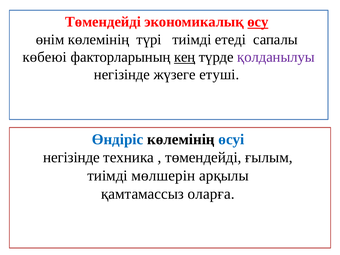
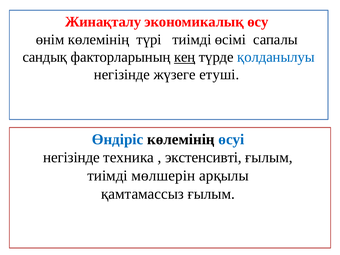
Төмендейді at (103, 22): Төмендейді -> Жинақталу
өсу underline: present -> none
етеді: етеді -> өсімі
көбеюі: көбеюі -> сандық
қолданылуы colour: purple -> blue
төмендейді at (203, 157): төмендейді -> экстенсивті
қамтамассыз оларға: оларға -> ғылым
